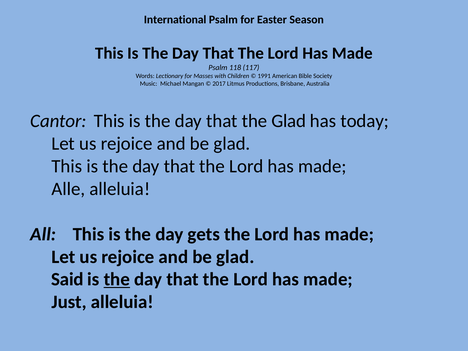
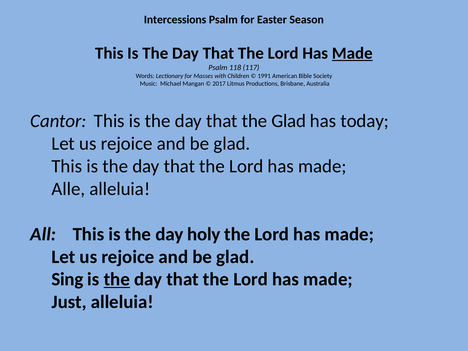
International: International -> Intercessions
Made at (352, 53) underline: none -> present
gets: gets -> holy
Said: Said -> Sing
